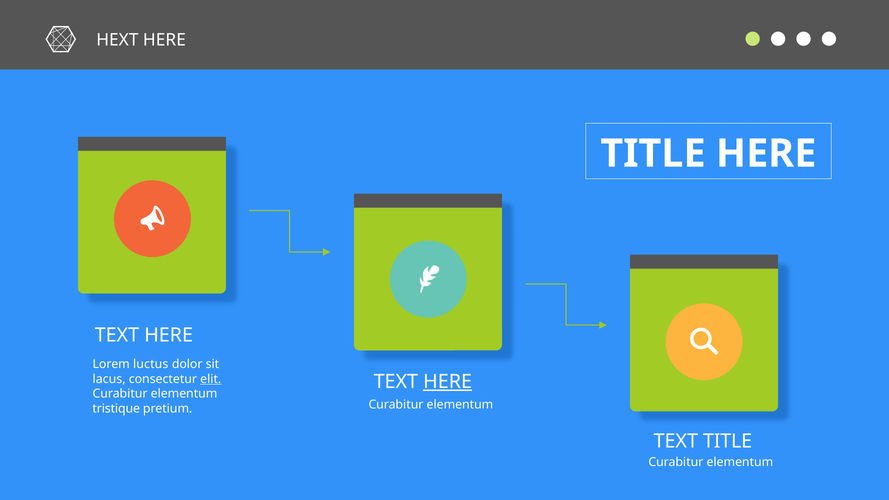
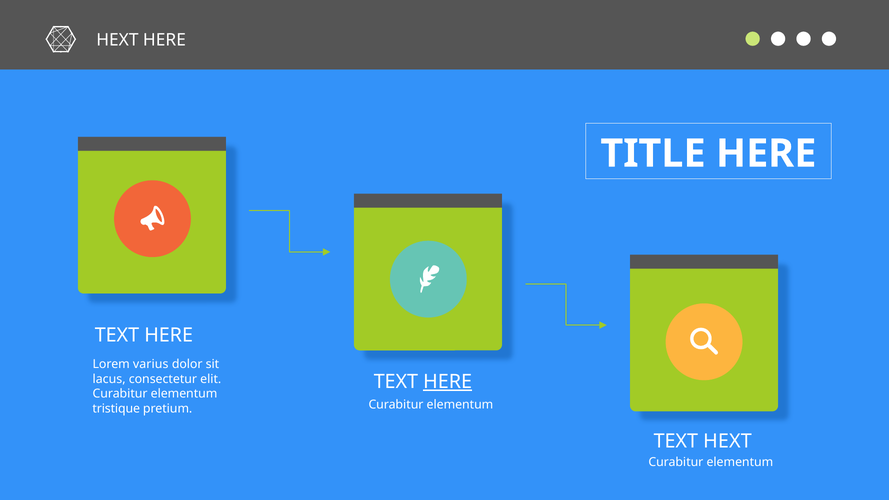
luctus: luctus -> varius
elit underline: present -> none
TEXT TITLE: TITLE -> HEXT
